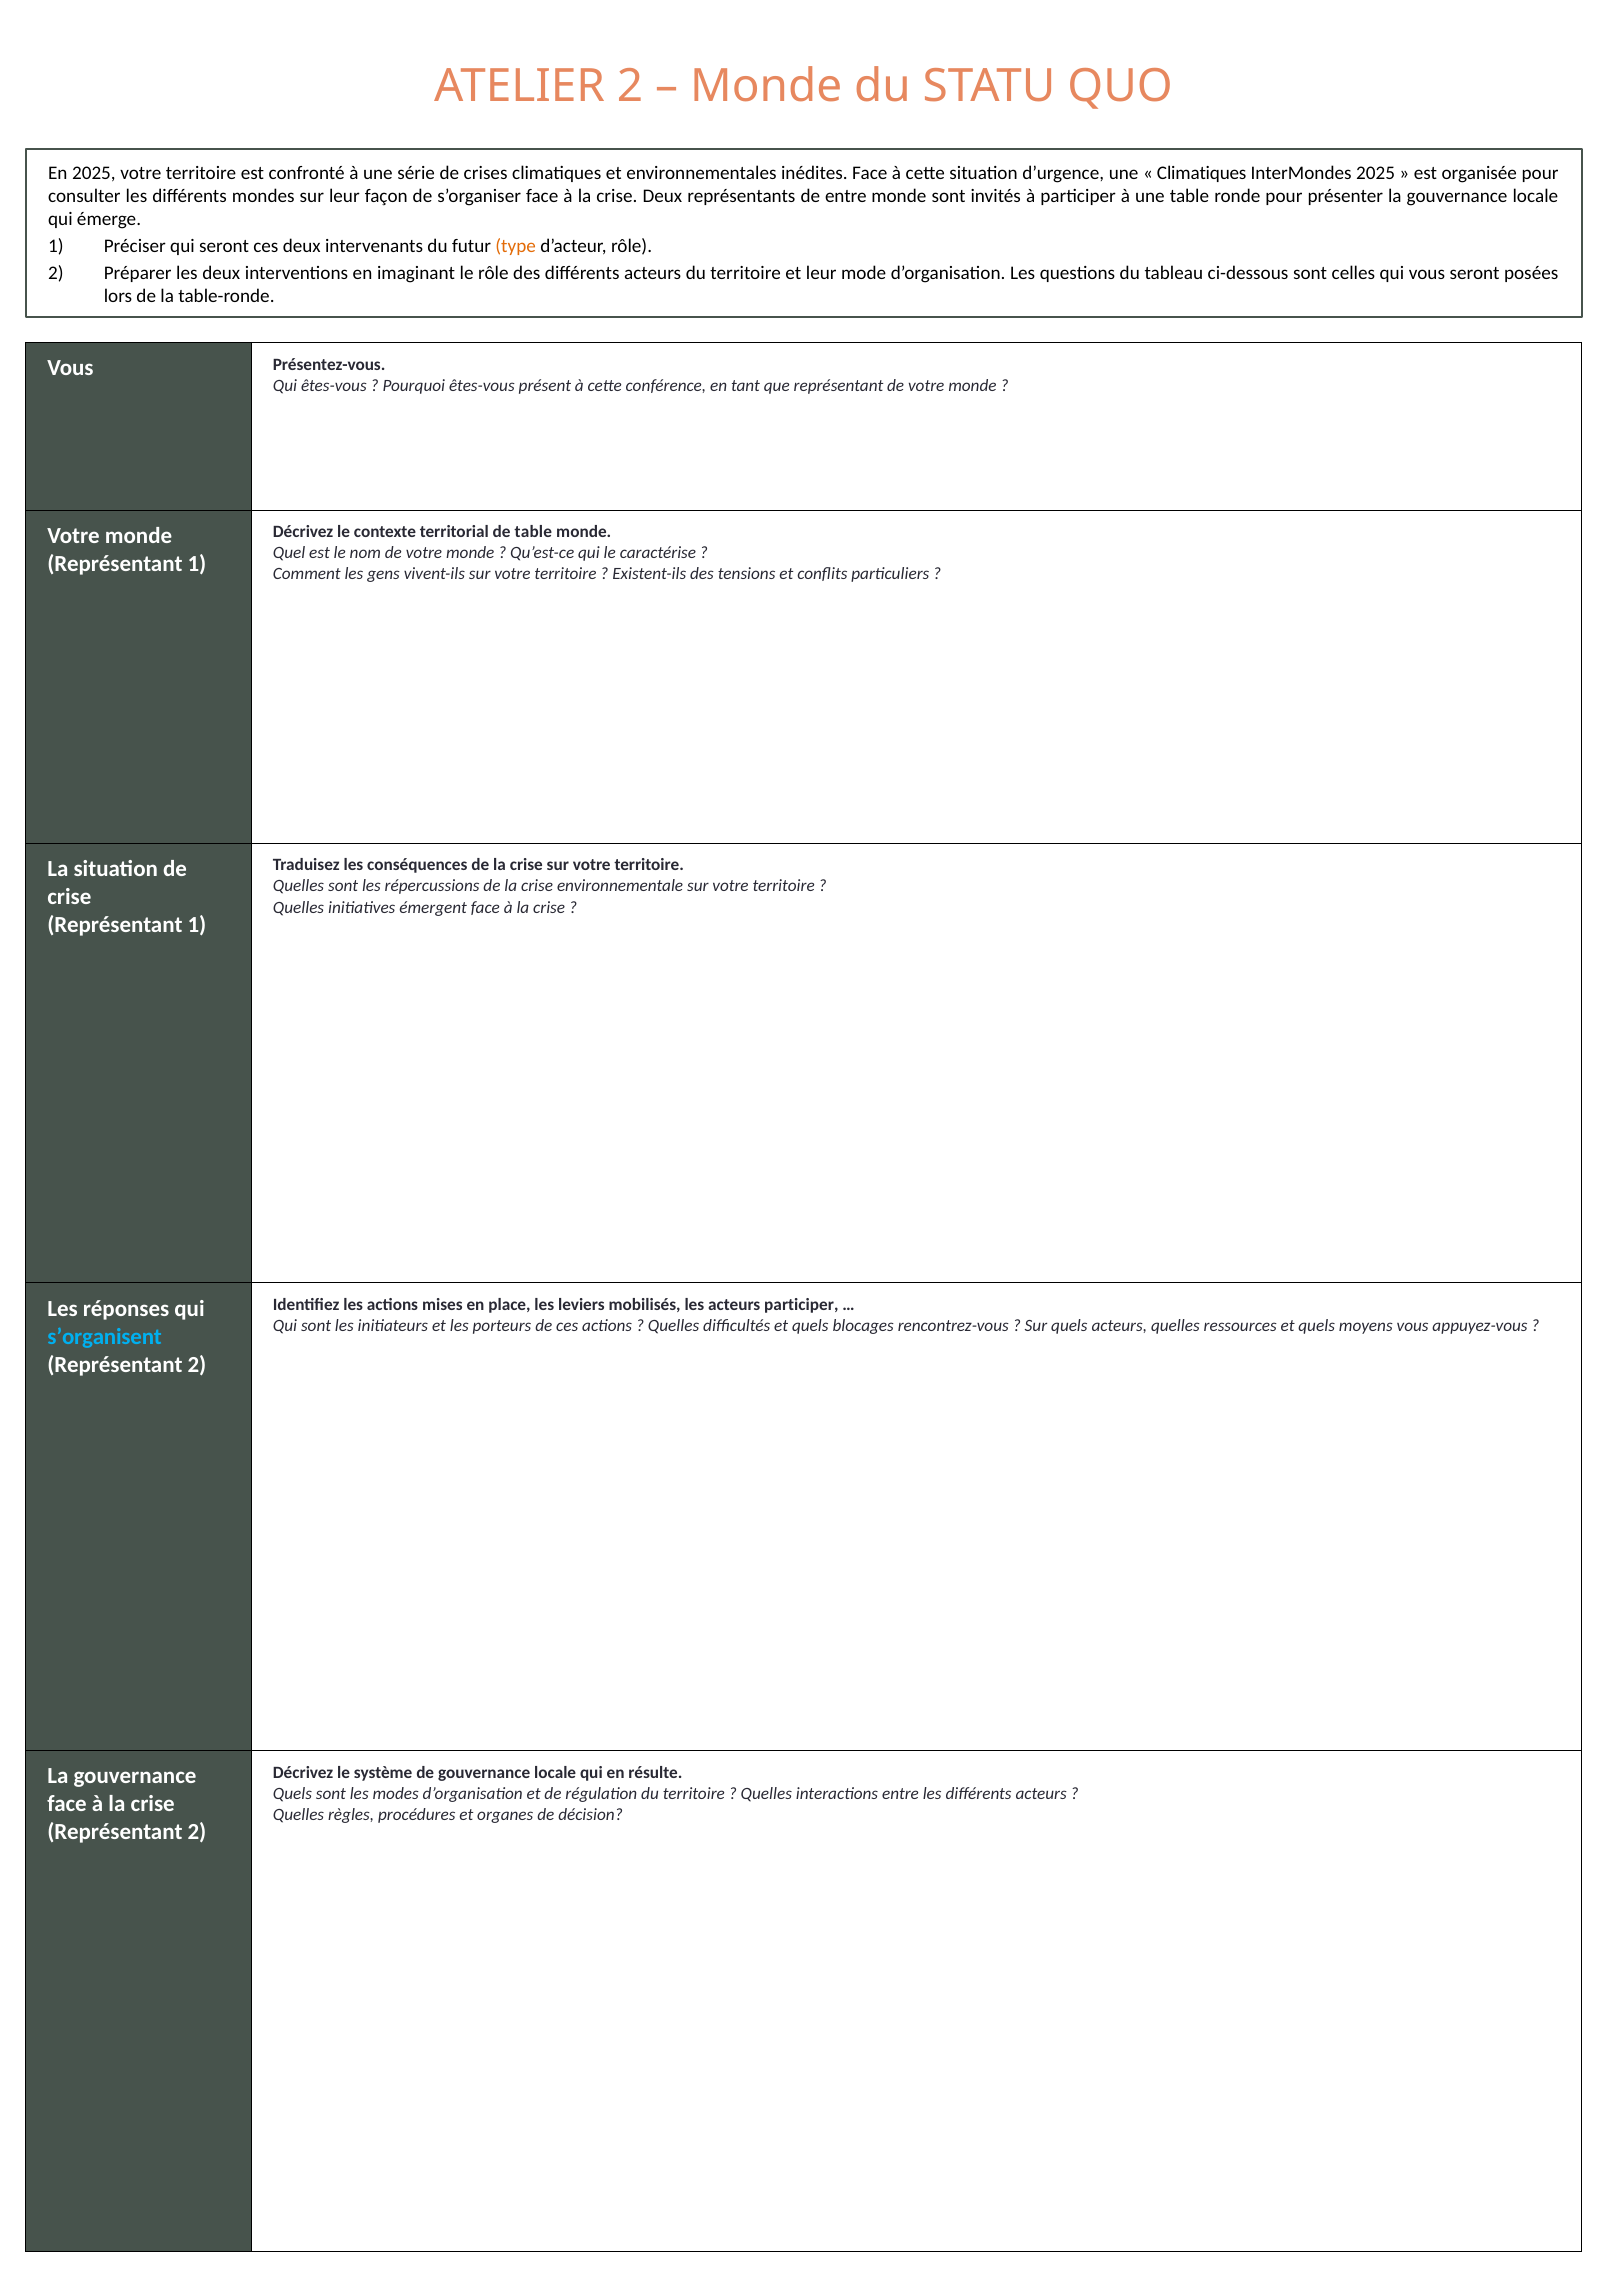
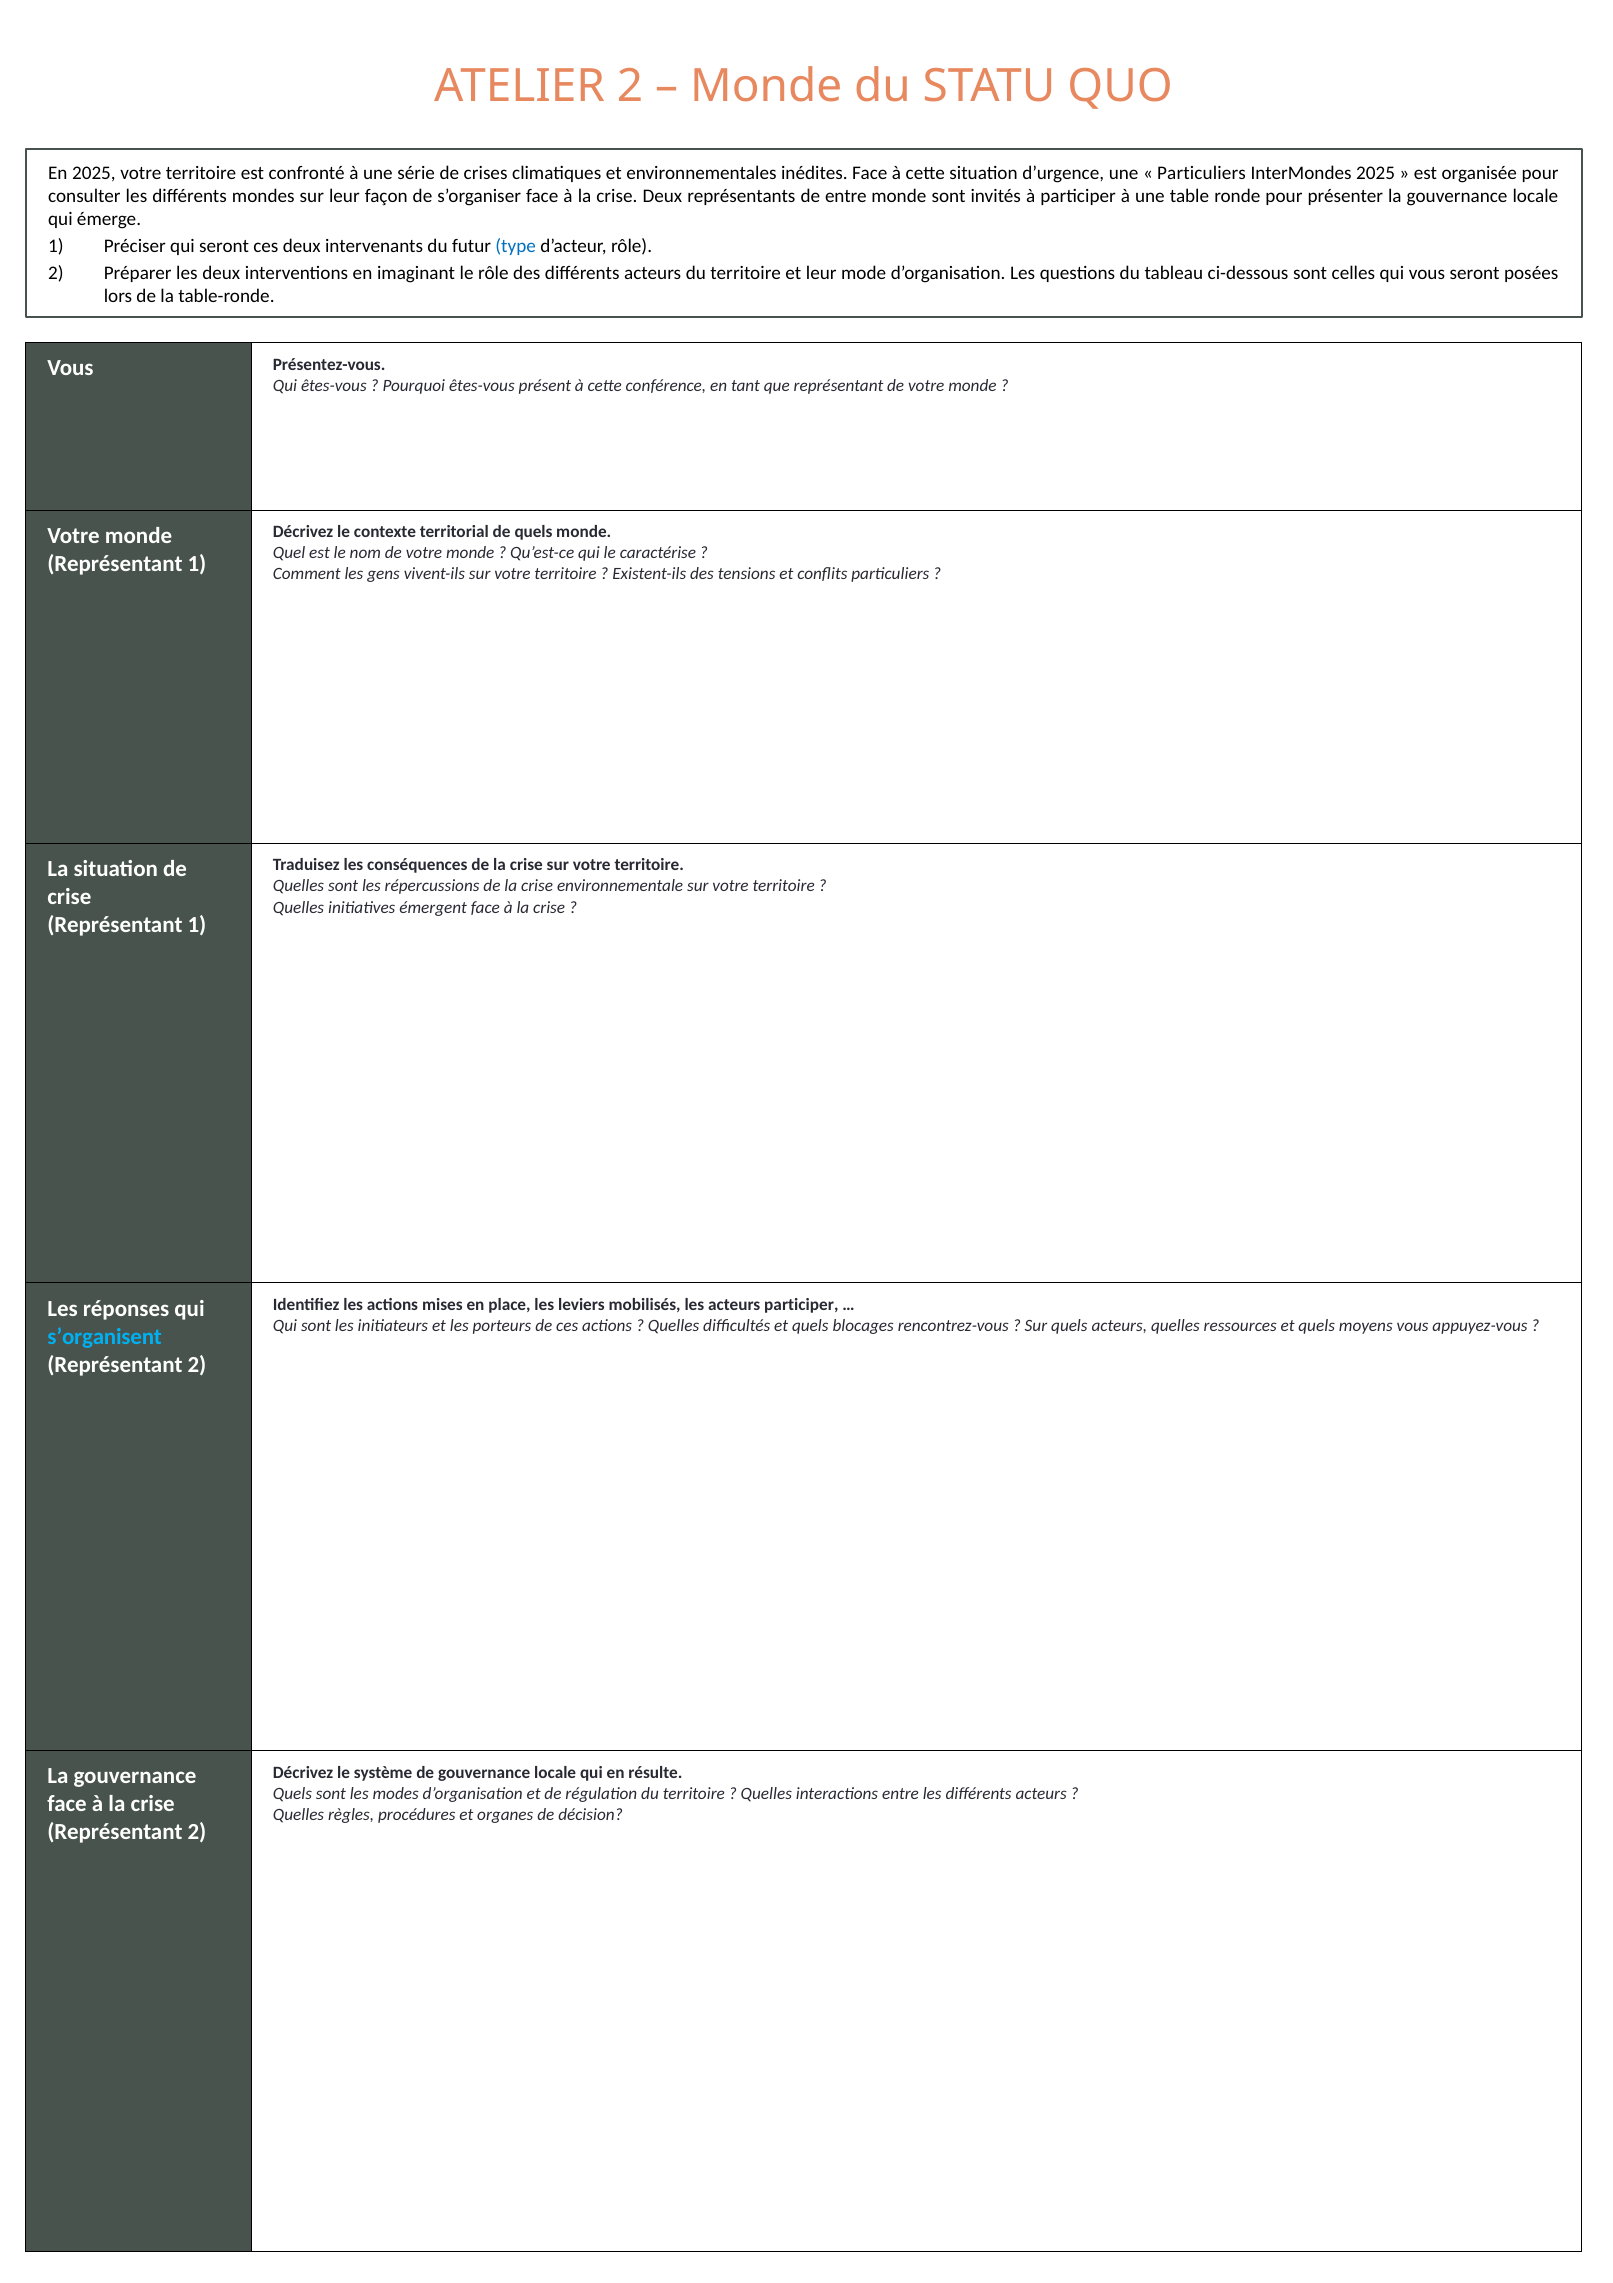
Climatiques at (1202, 173): Climatiques -> Particuliers
type colour: orange -> blue
de table: table -> quels
